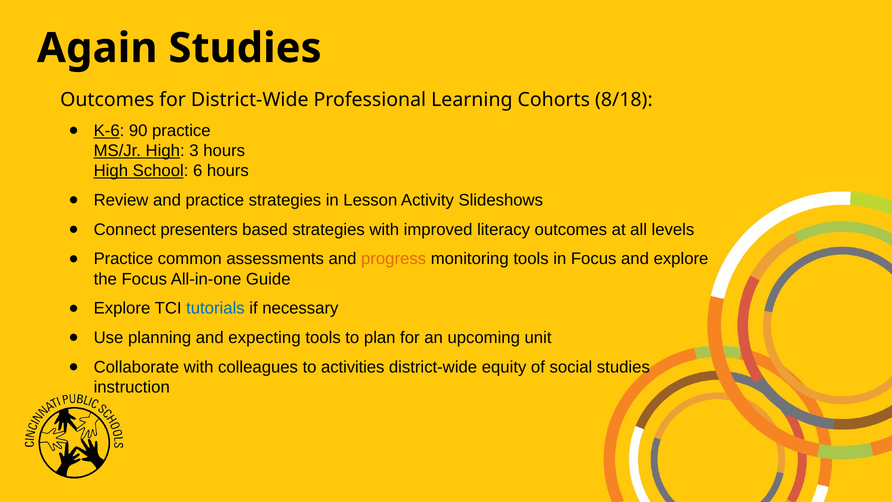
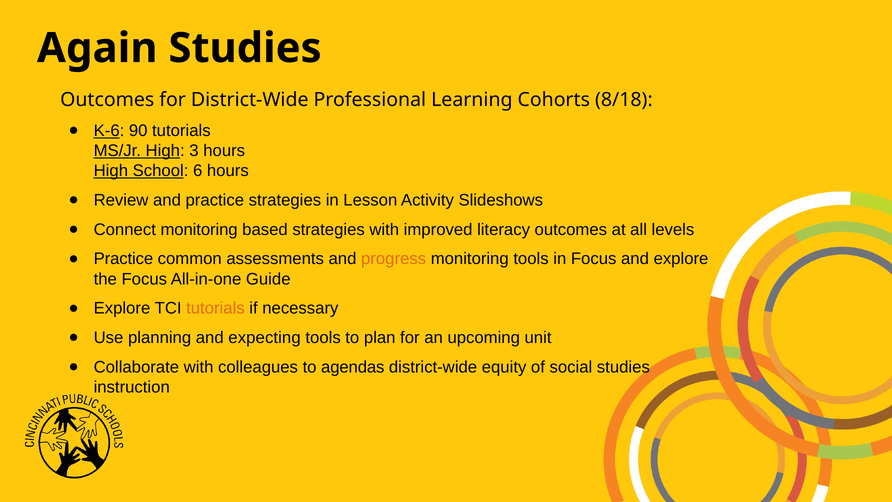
90 practice: practice -> tutorials
Connect presenters: presenters -> monitoring
tutorials at (215, 308) colour: blue -> orange
activities: activities -> agendas
